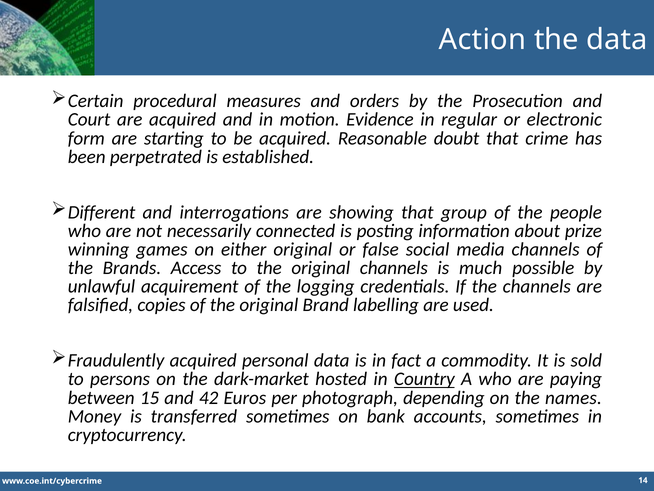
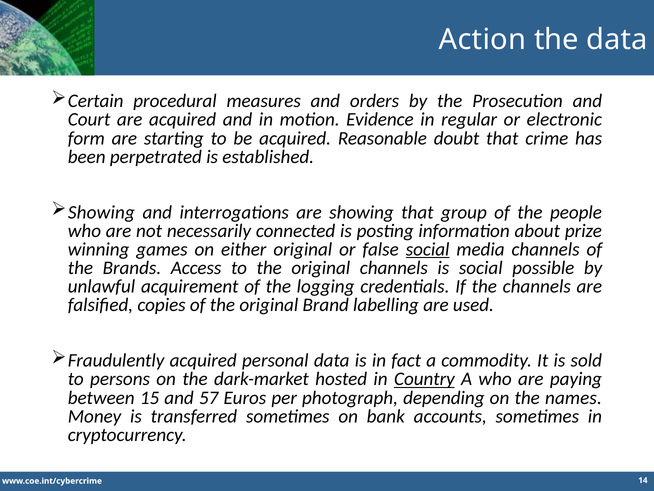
Different at (102, 212): Different -> Showing
social at (428, 249) underline: none -> present
is much: much -> social
42: 42 -> 57
